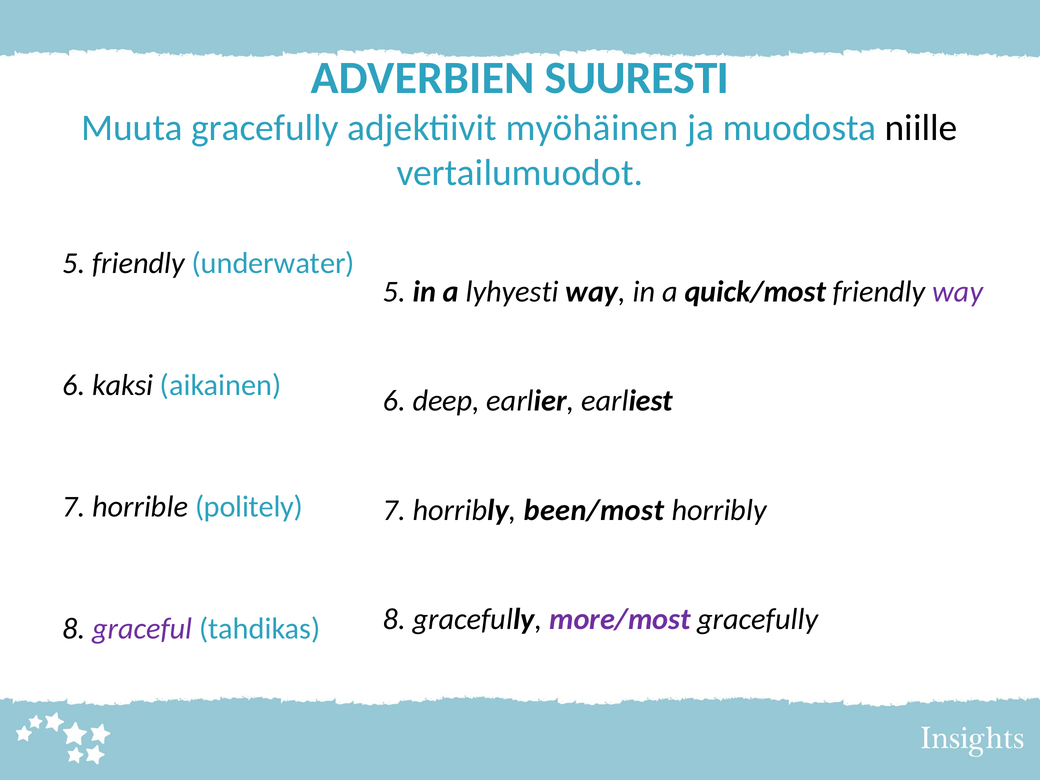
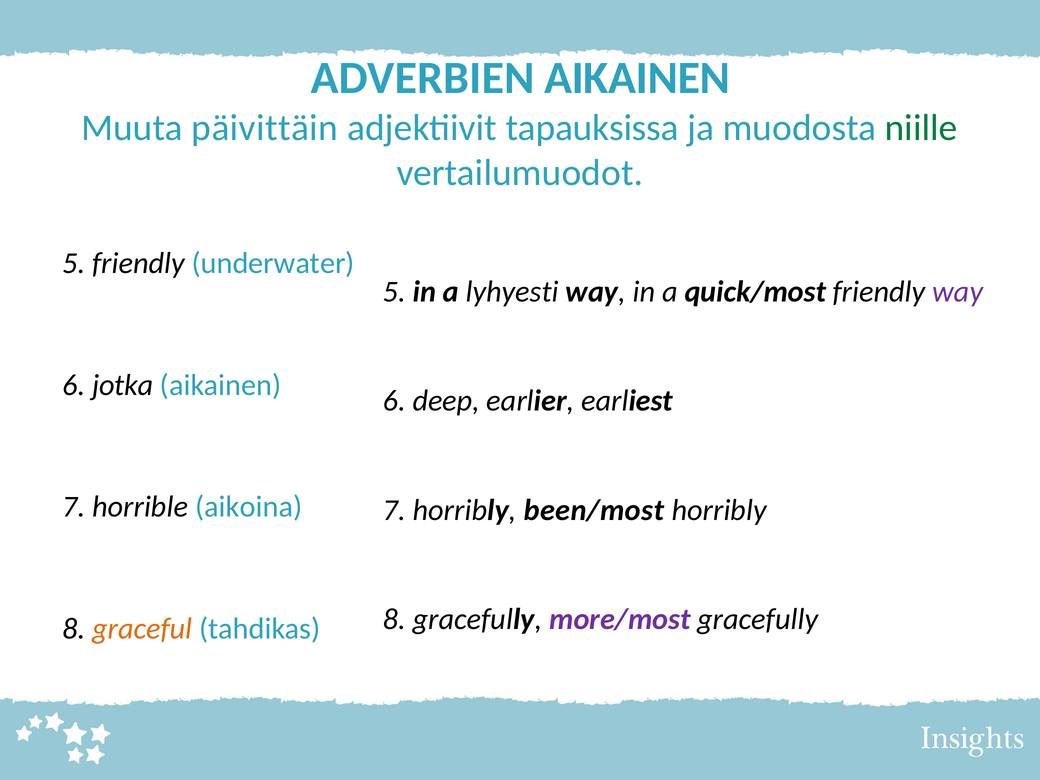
ADVERBIEN SUURESTI: SUURESTI -> AIKAINEN
Muuta gracefully: gracefully -> päivittäin
myöhäinen: myöhäinen -> tapauksissa
niille colour: black -> green
kaksi: kaksi -> jotka
politely: politely -> aikoina
graceful colour: purple -> orange
